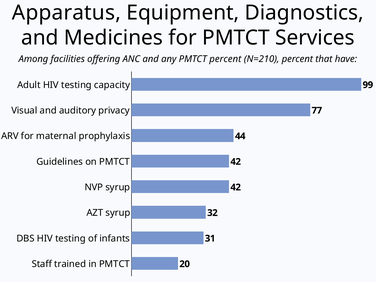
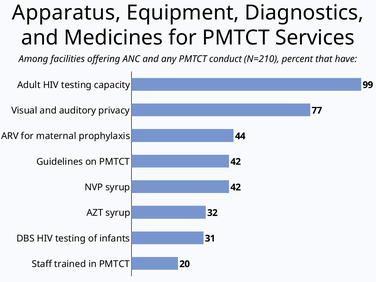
PMTCT percent: percent -> conduct
